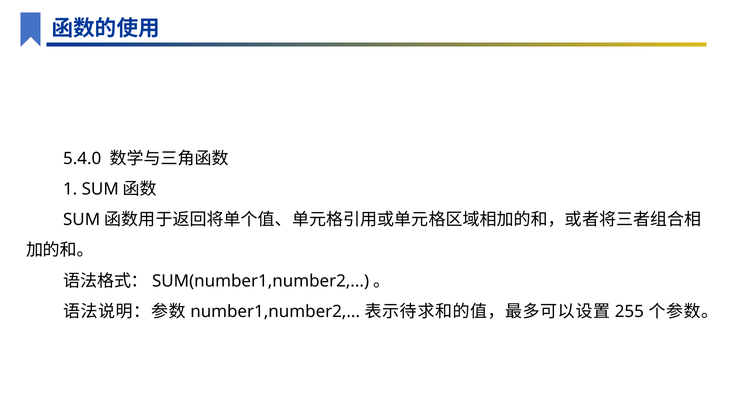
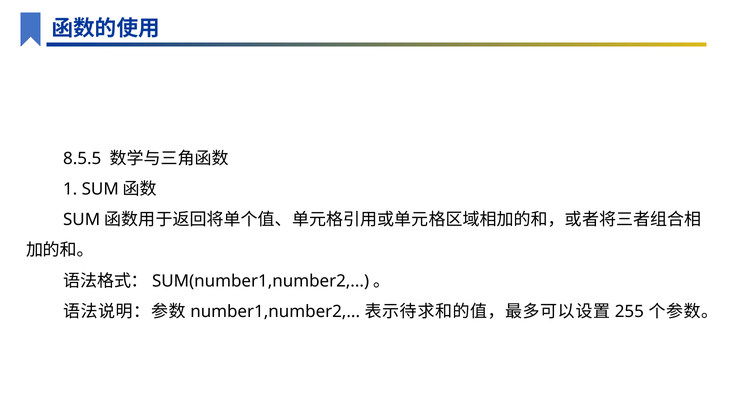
5.4.0: 5.4.0 -> 8.5.5
